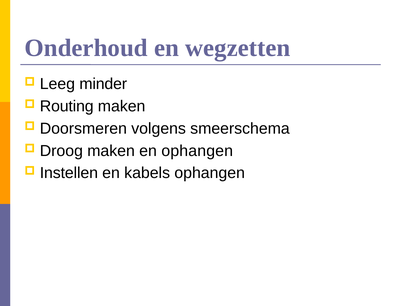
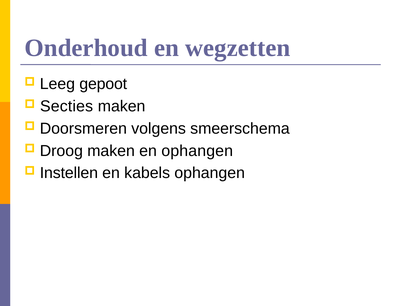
minder: minder -> gepoot
Routing: Routing -> Secties
